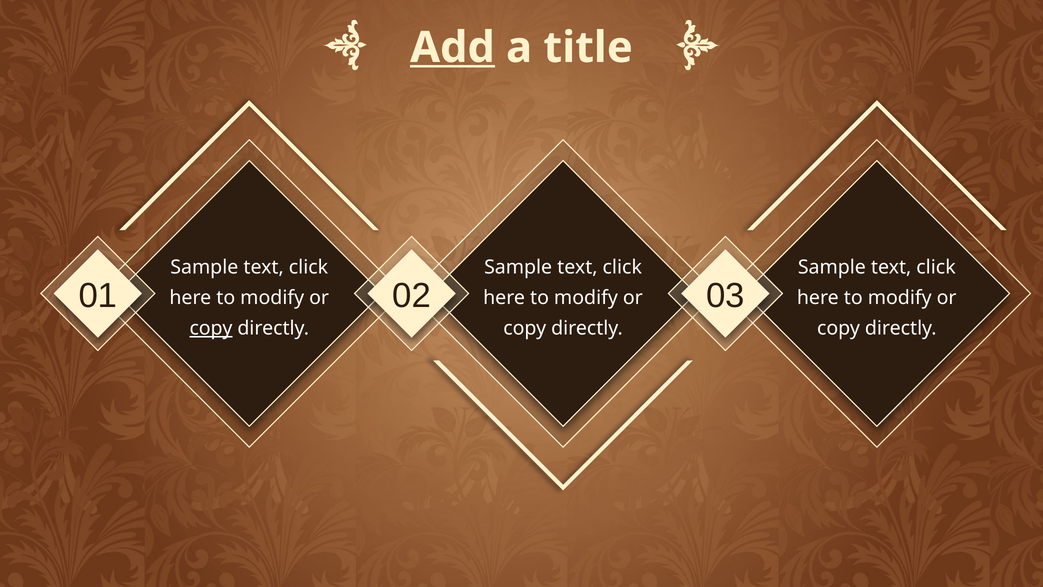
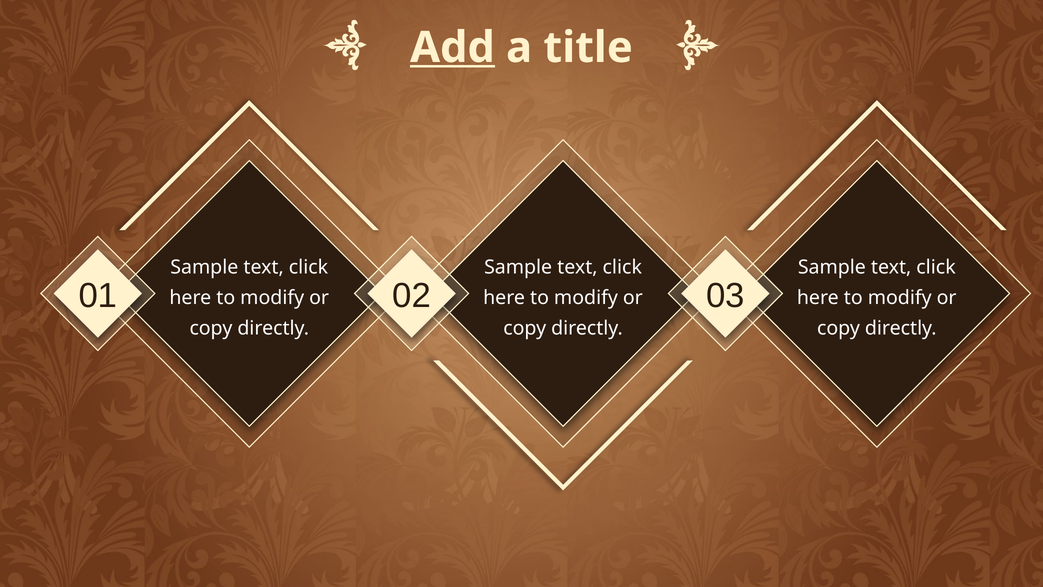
copy at (211, 328) underline: present -> none
